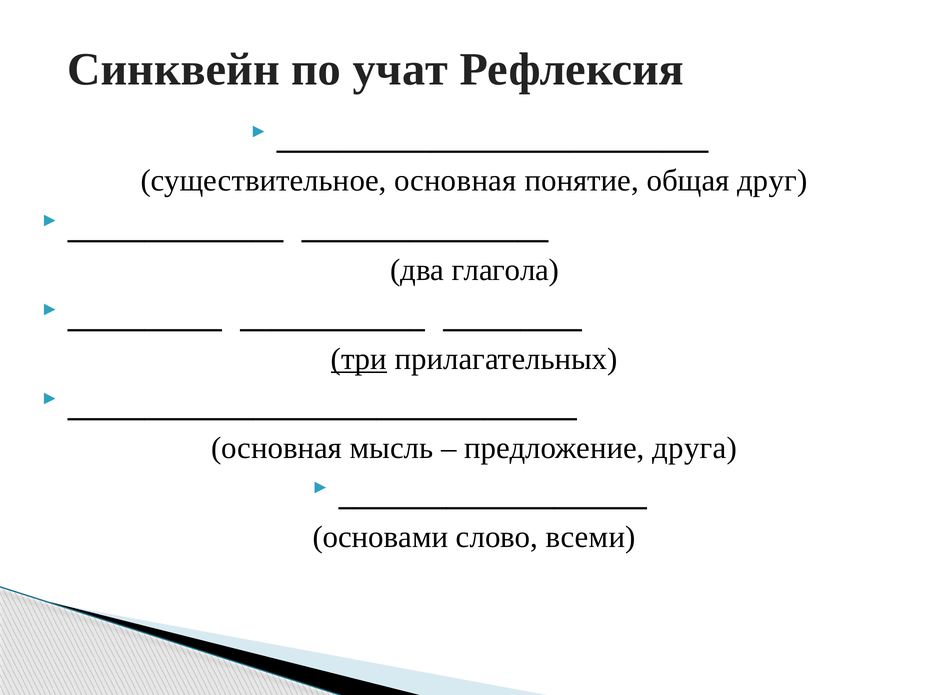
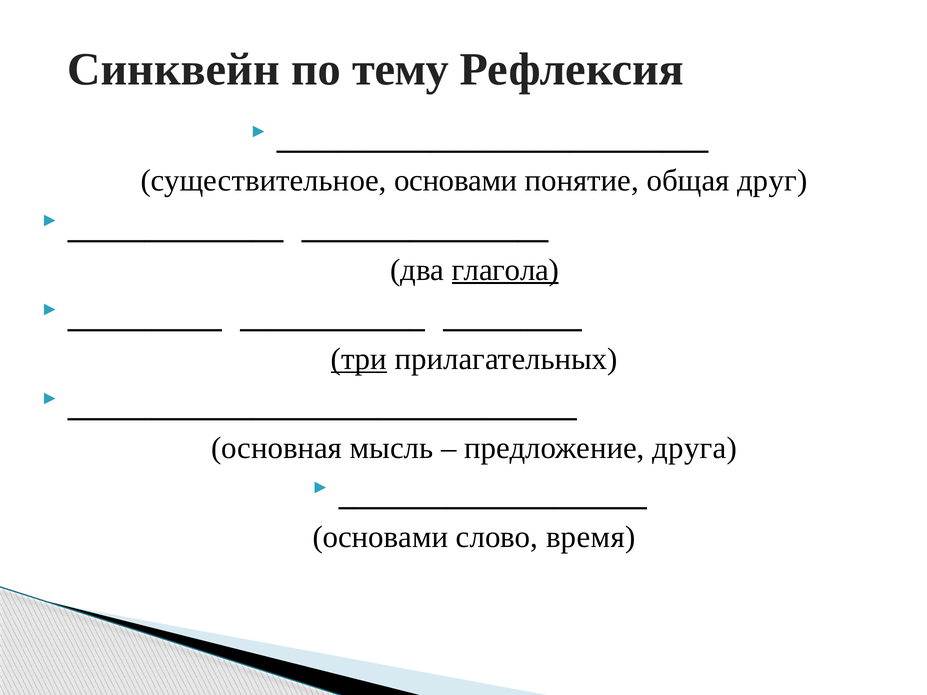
учат: учат -> тему
существительное основная: основная -> основами
глагола underline: none -> present
всеми: всеми -> время
